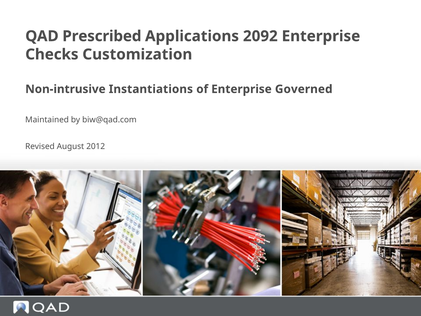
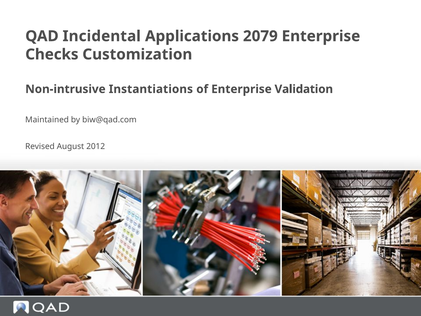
Prescribed: Prescribed -> Incidental
2092: 2092 -> 2079
Governed: Governed -> Validation
